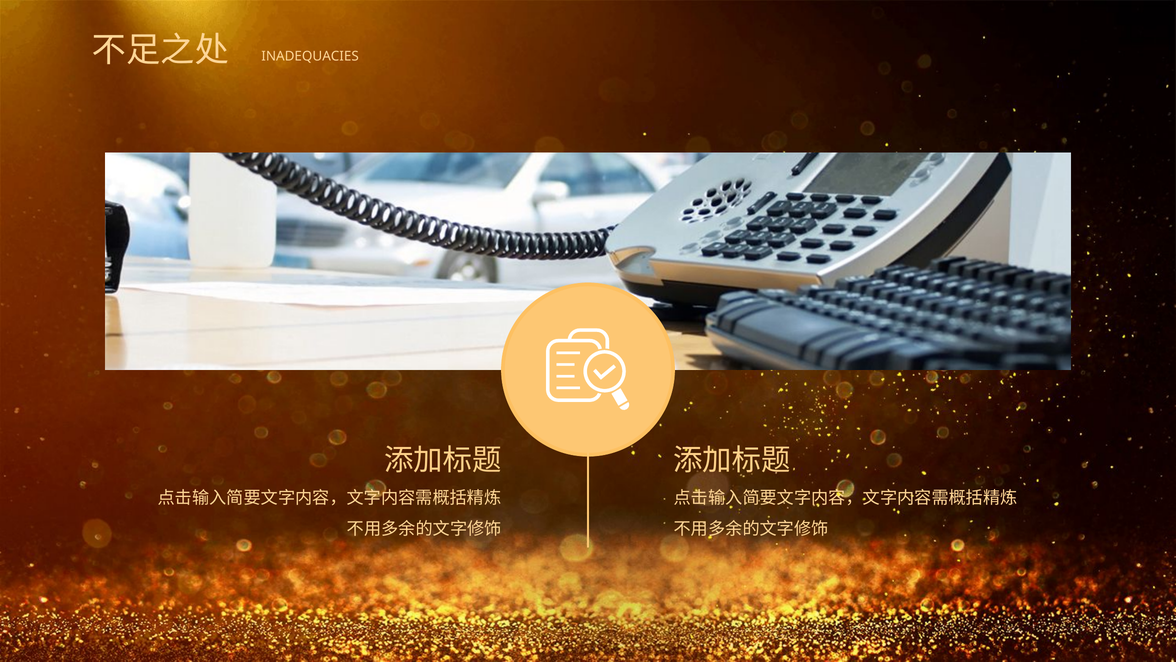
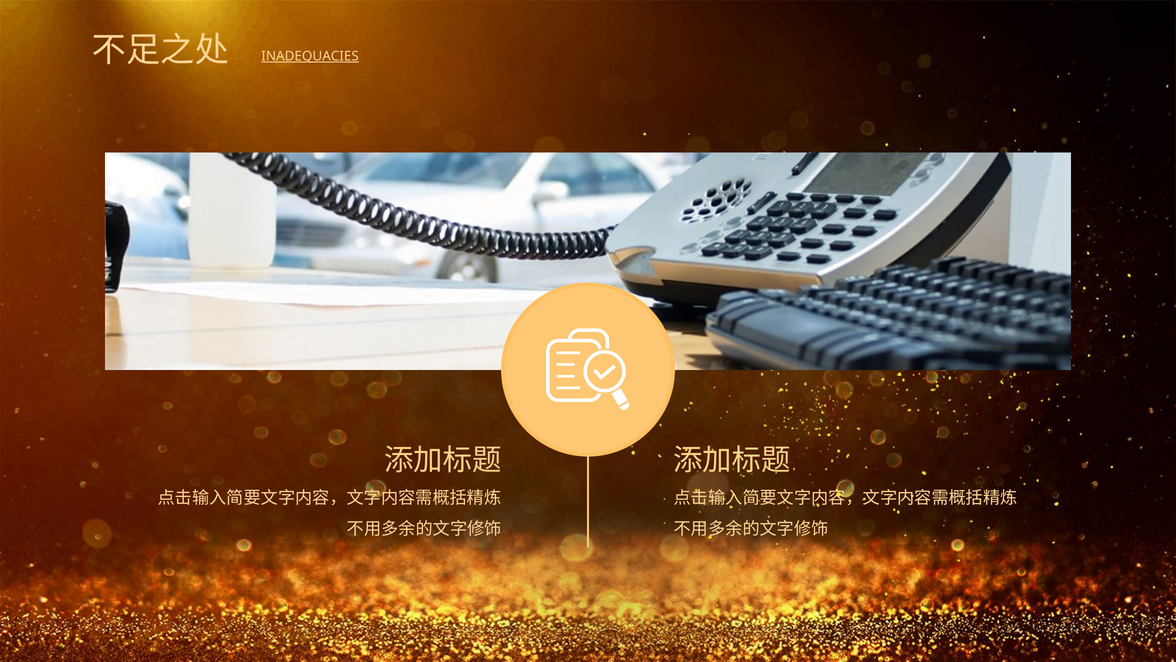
INADEQUACIES underline: none -> present
